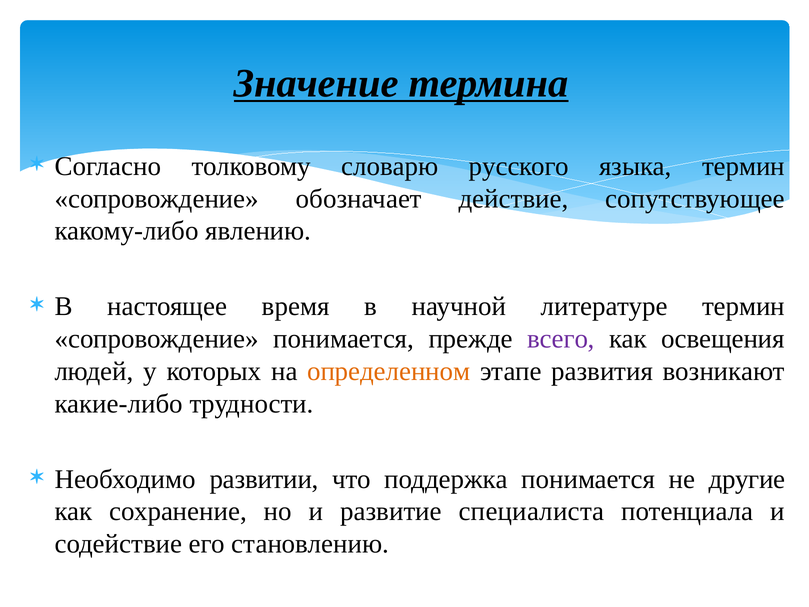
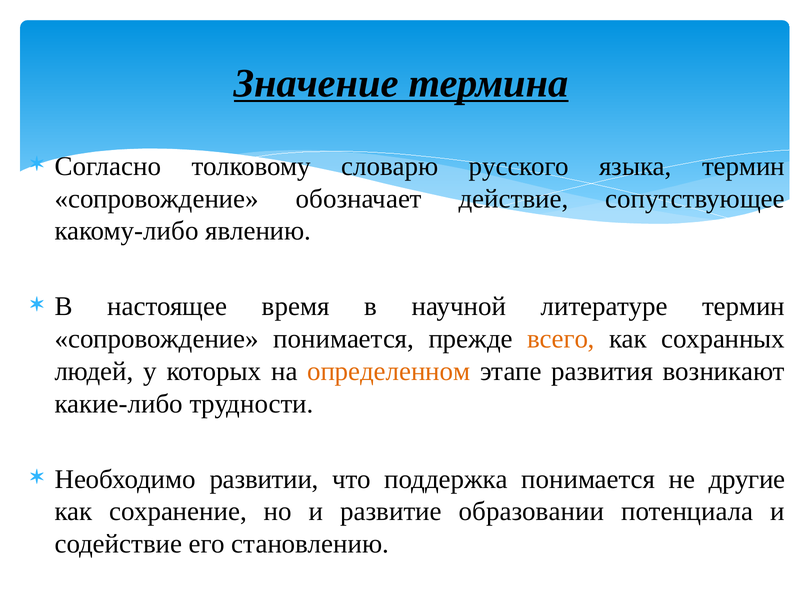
всего colour: purple -> orange
освещения: освещения -> сохранных
специалиста: специалиста -> образовании
